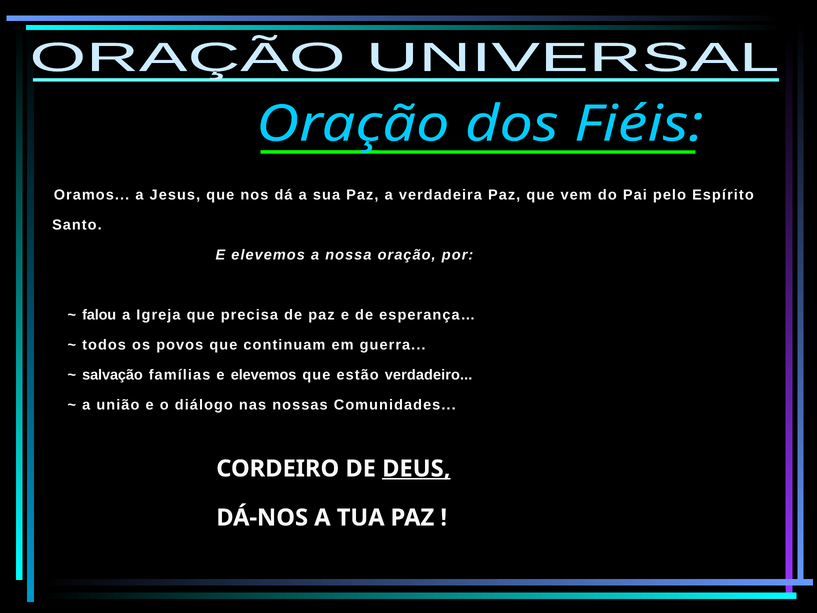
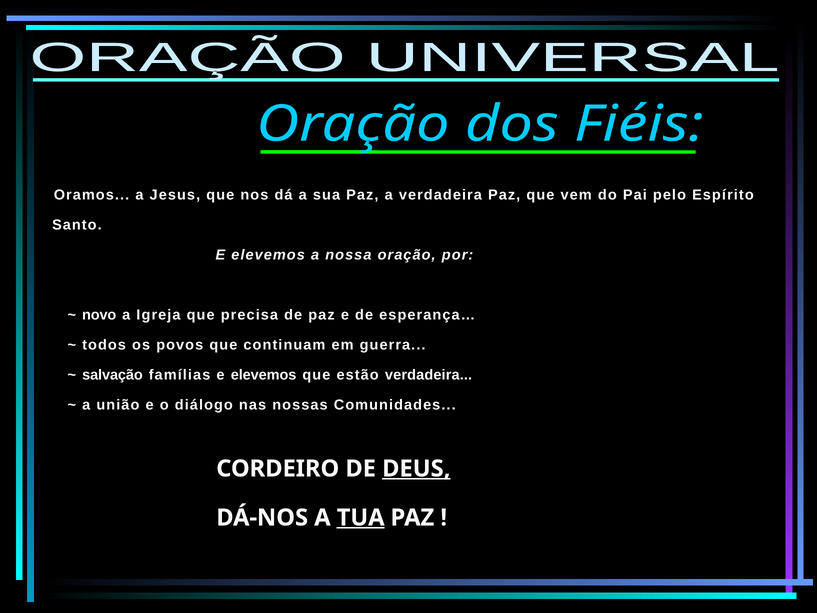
falou: falou -> novo
estão verdadeiro: verdadeiro -> verdadeira
TUA underline: none -> present
